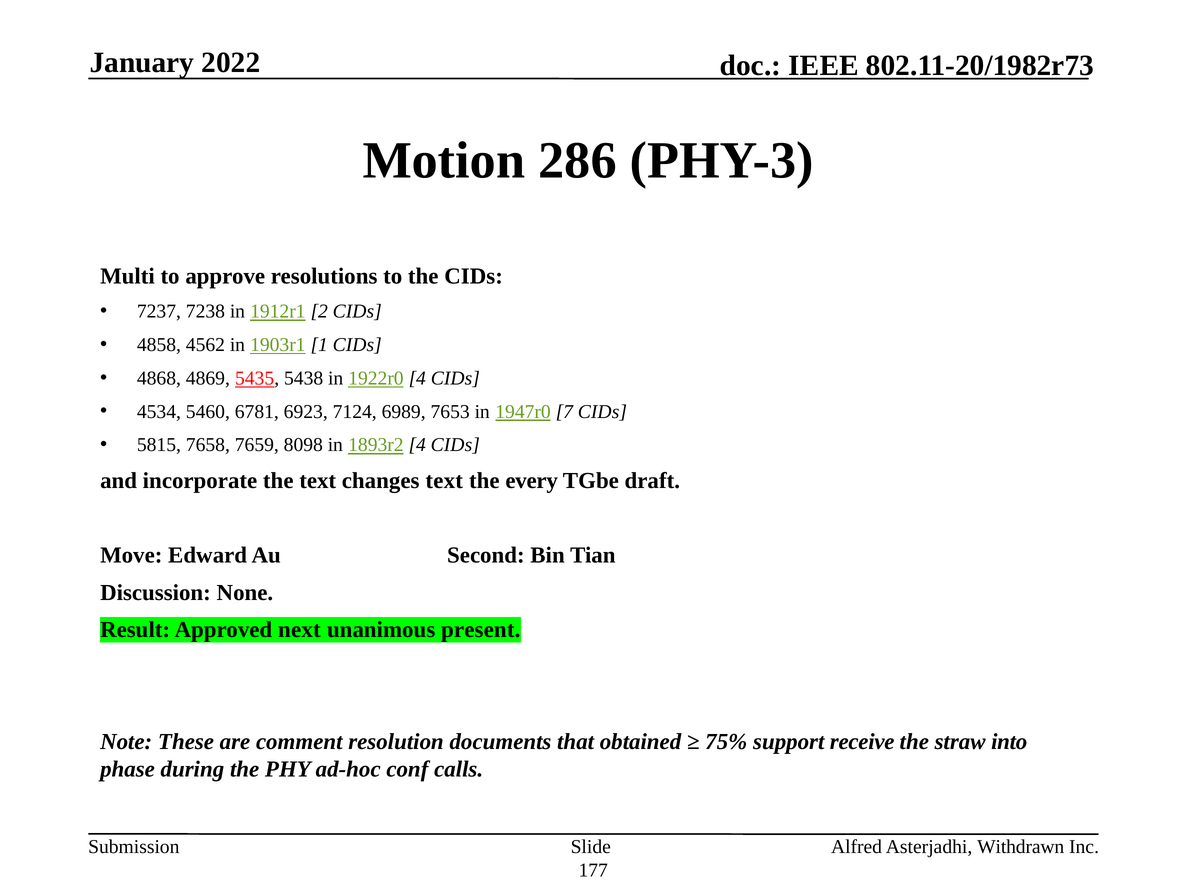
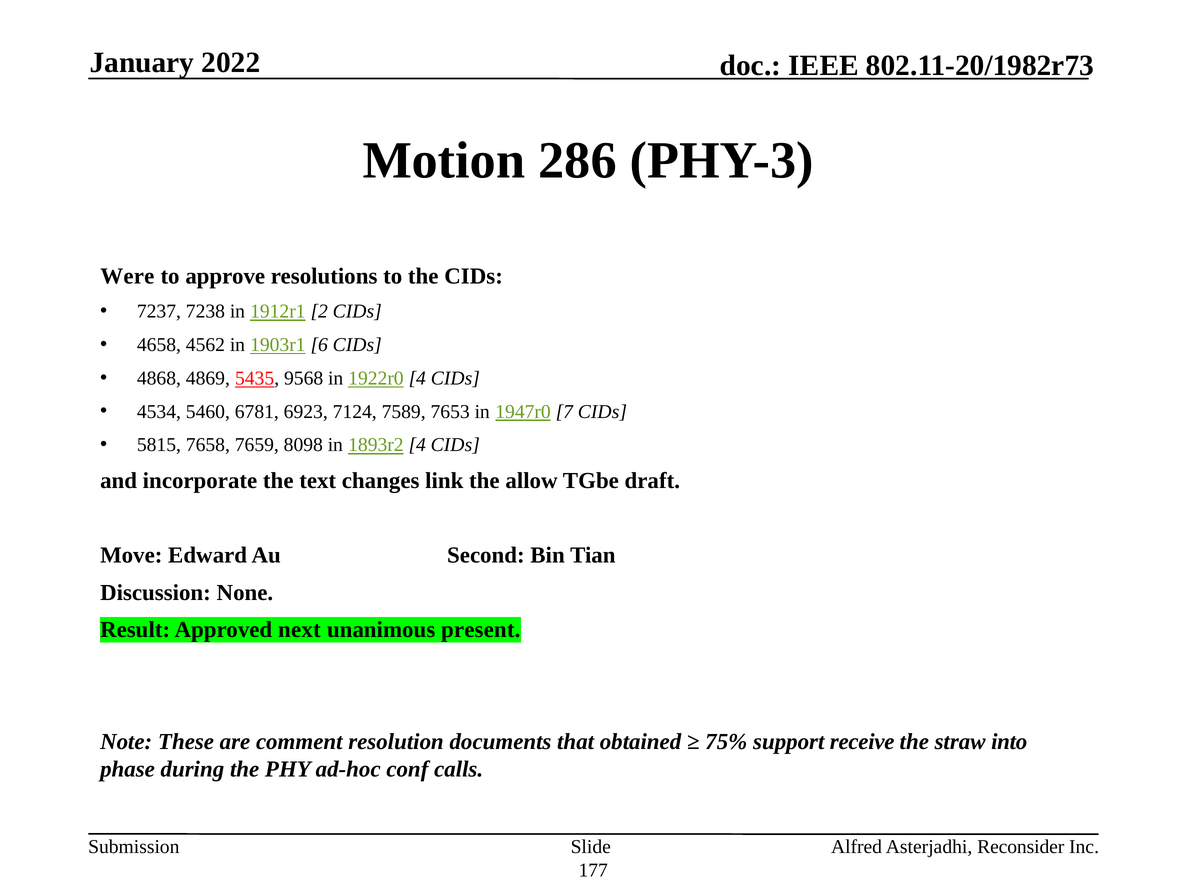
Multi: Multi -> Were
4858: 4858 -> 4658
1: 1 -> 6
5438: 5438 -> 9568
6989: 6989 -> 7589
changes text: text -> link
every: every -> allow
Withdrawn: Withdrawn -> Reconsider
